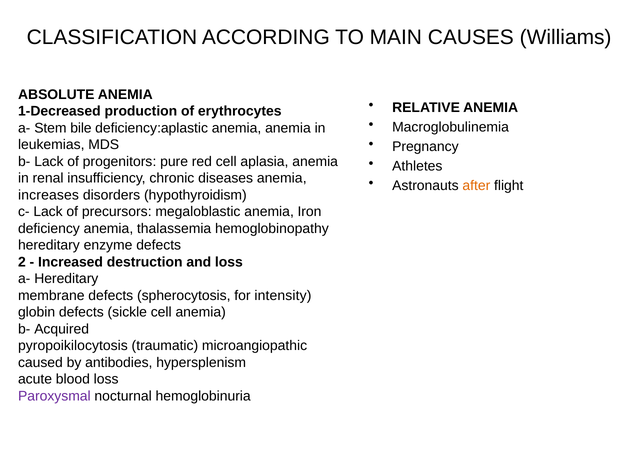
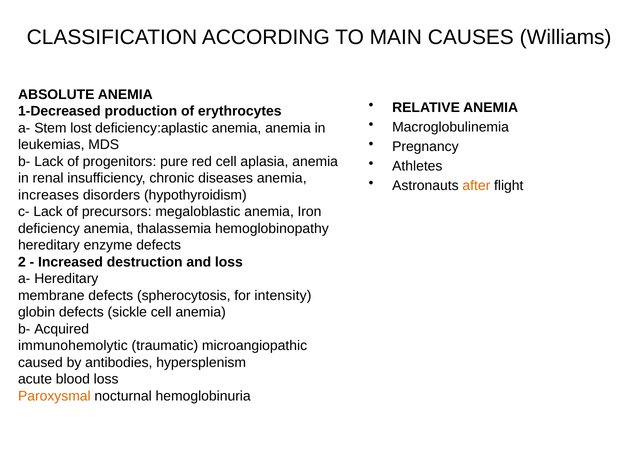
bile: bile -> lost
pyropoikilocytosis: pyropoikilocytosis -> immunohemolytic
Paroxysmal colour: purple -> orange
